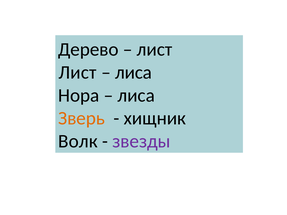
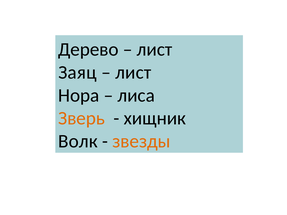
Лист at (77, 72): Лист -> Заяц
лиса at (133, 72): лиса -> лист
звезды colour: purple -> orange
